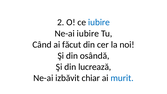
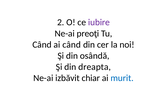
iubire at (99, 22) colour: blue -> purple
Ne-ai iubire: iubire -> preoţi
ai făcut: făcut -> când
lucrează: lucrează -> dreapta
